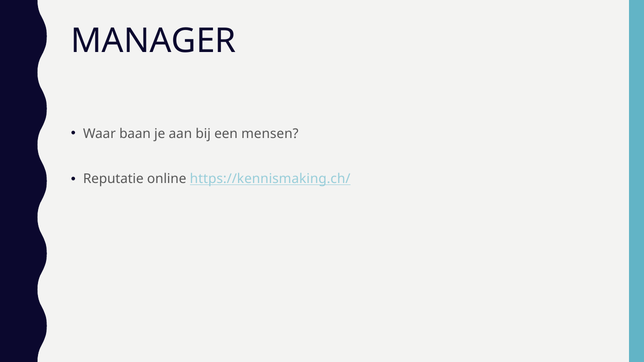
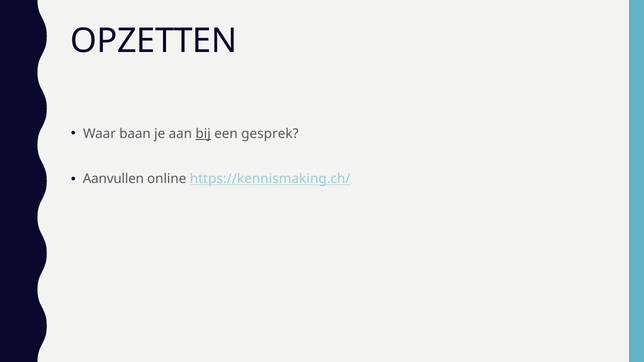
MANAGER: MANAGER -> OPZETTEN
bij underline: none -> present
mensen: mensen -> gesprek
Reputatie: Reputatie -> Aanvullen
